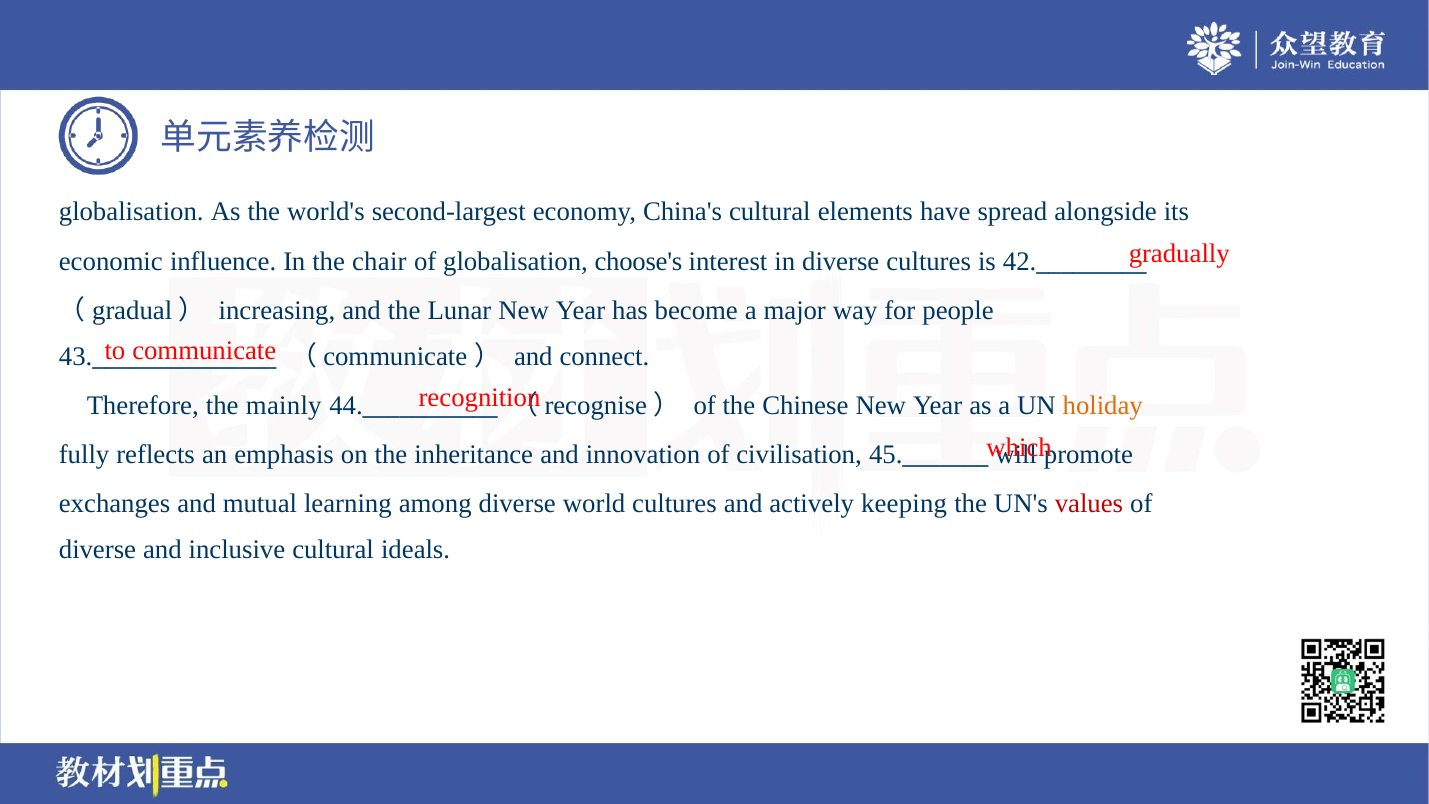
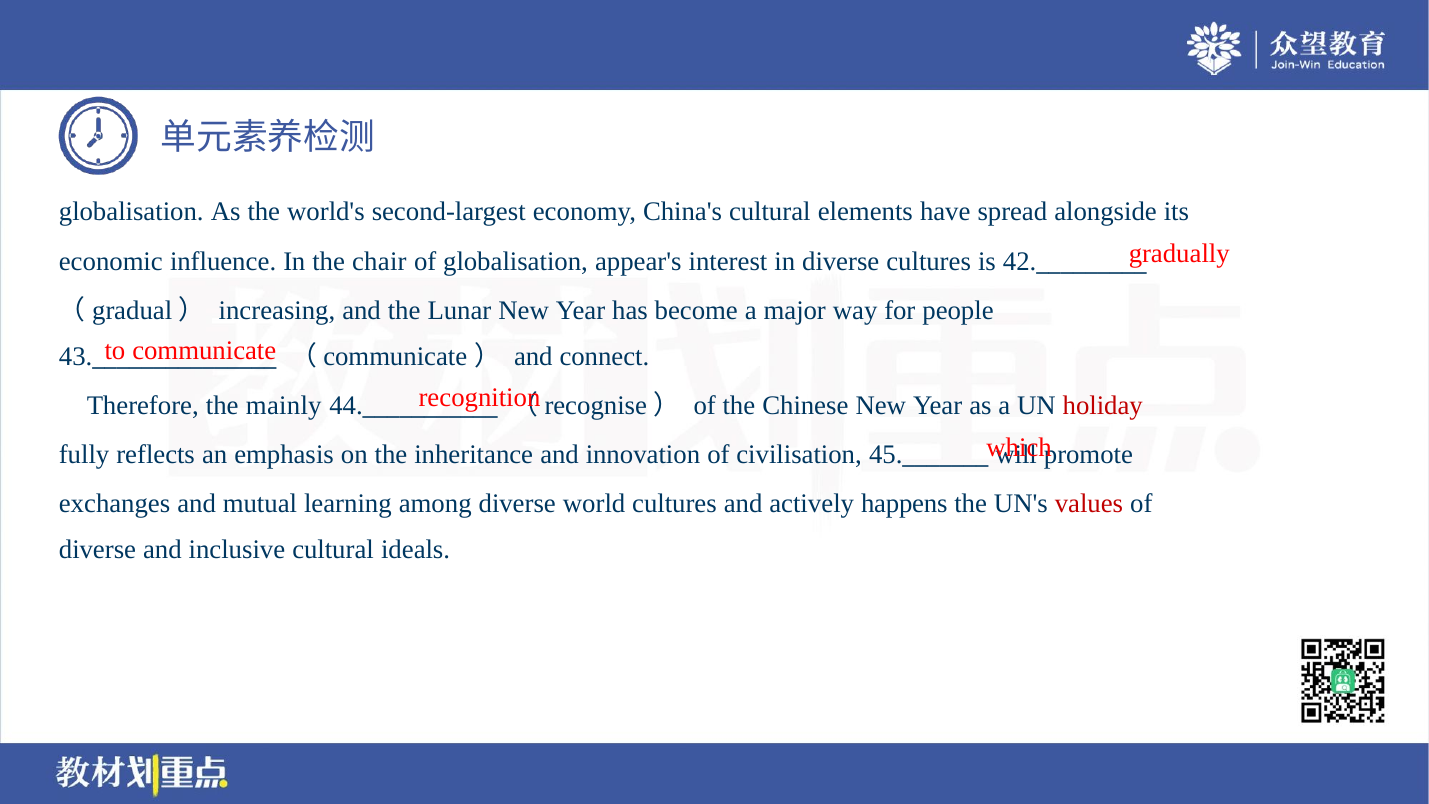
choose's: choose's -> appear's
holiday colour: orange -> red
keeping: keeping -> happens
